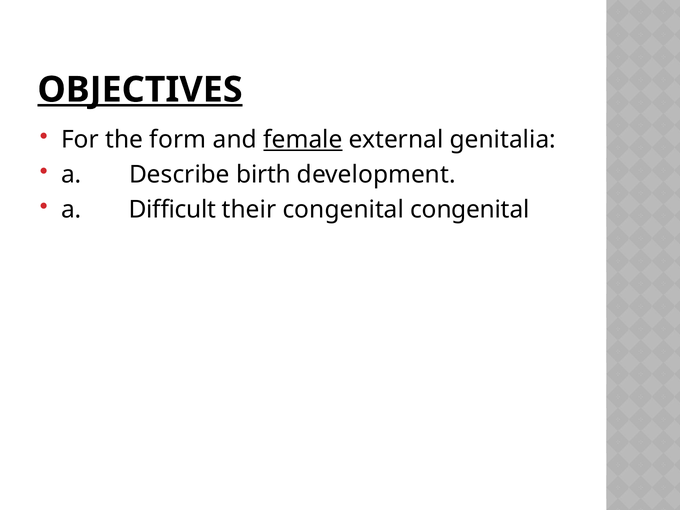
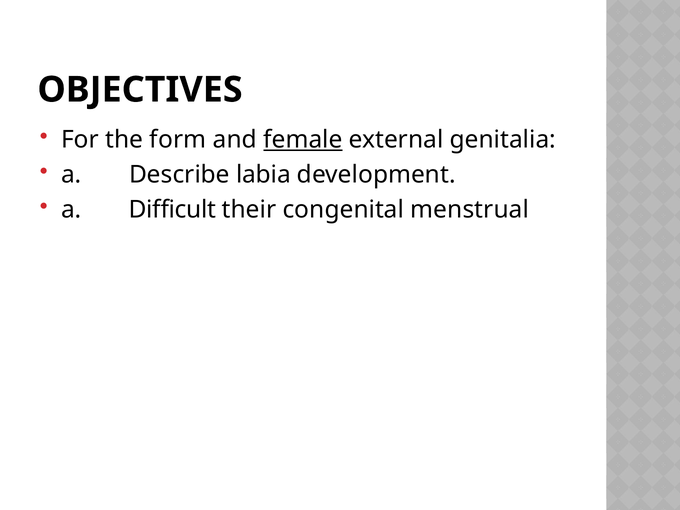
OBJECTIVES underline: present -> none
birth: birth -> labia
congenital congenital: congenital -> menstrual
